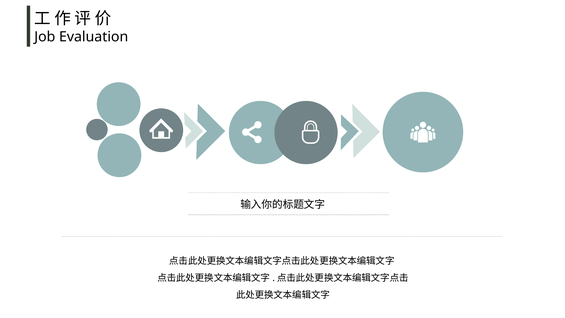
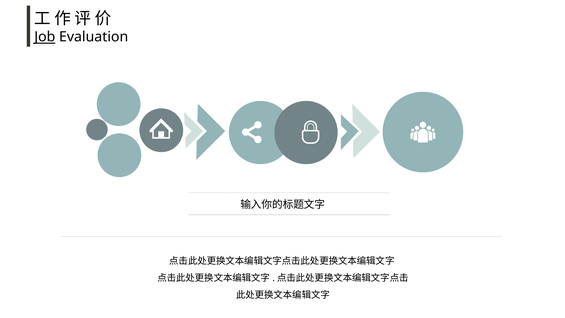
Job underline: none -> present
